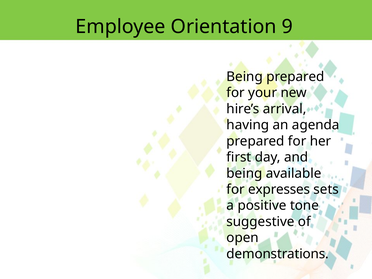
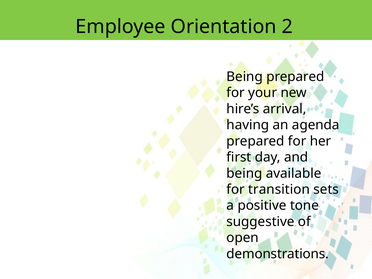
9: 9 -> 2
expresses: expresses -> transition
